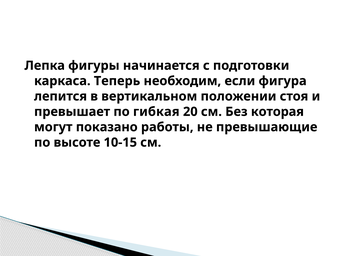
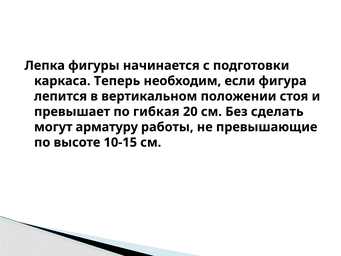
которая: которая -> сделать
показано: показано -> арматуру
